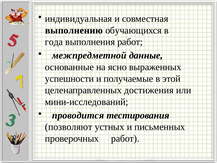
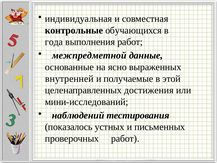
выполнению: выполнению -> контрольные
успешности: успешности -> внутренней
проводится: проводится -> наблюдений
позволяют: позволяют -> показалось
